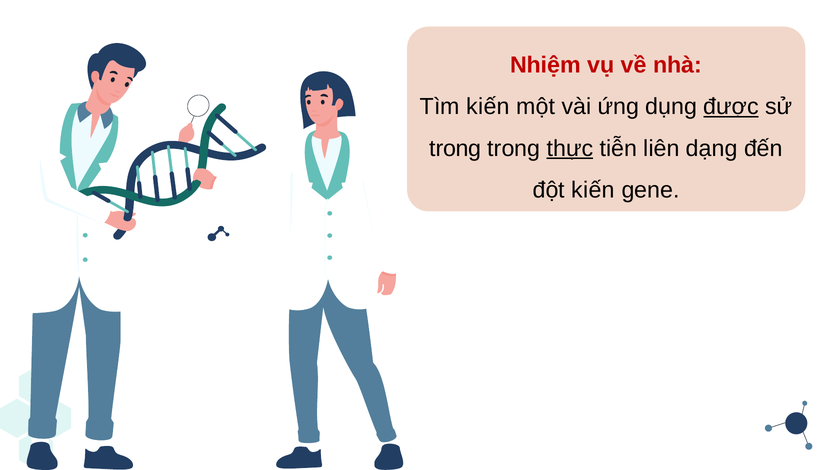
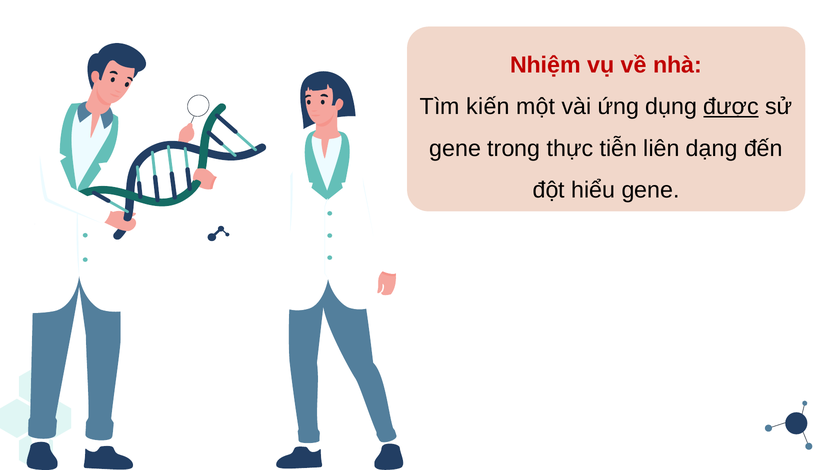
trong at (455, 149): trong -> gene
thực underline: present -> none
đột kiến: kiến -> hiểu
